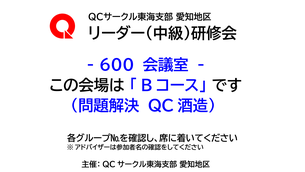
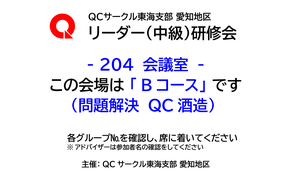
600: 600 -> 204
